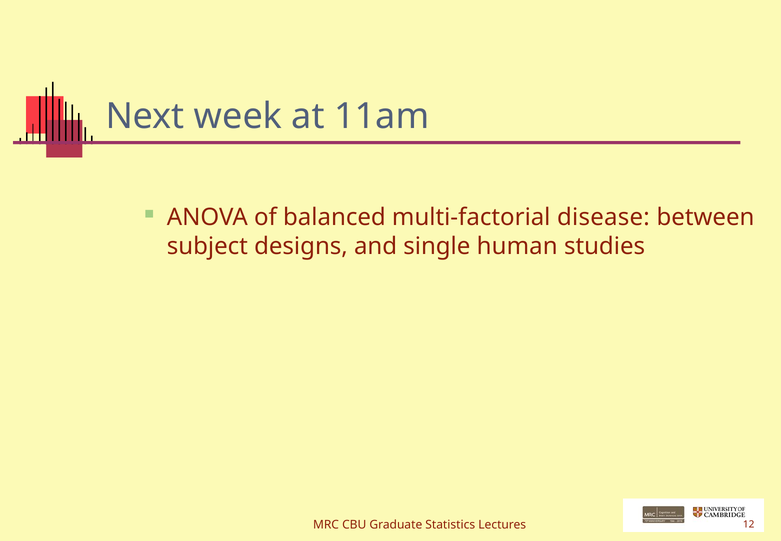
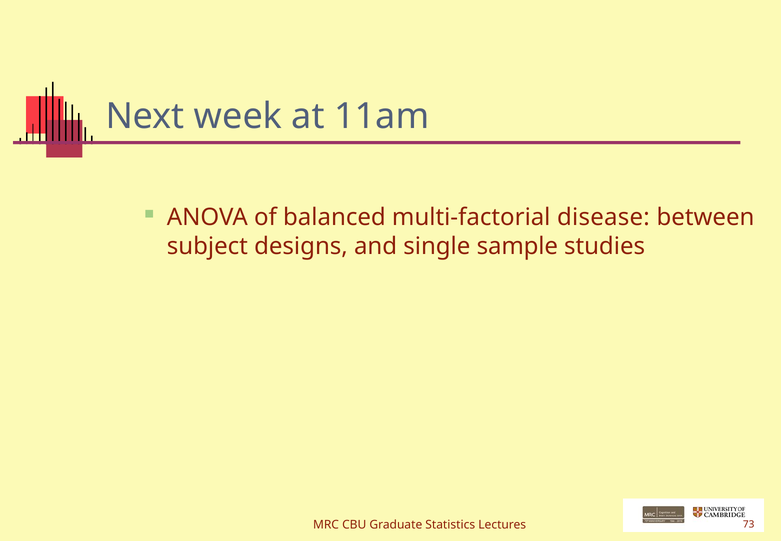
human: human -> sample
12: 12 -> 73
